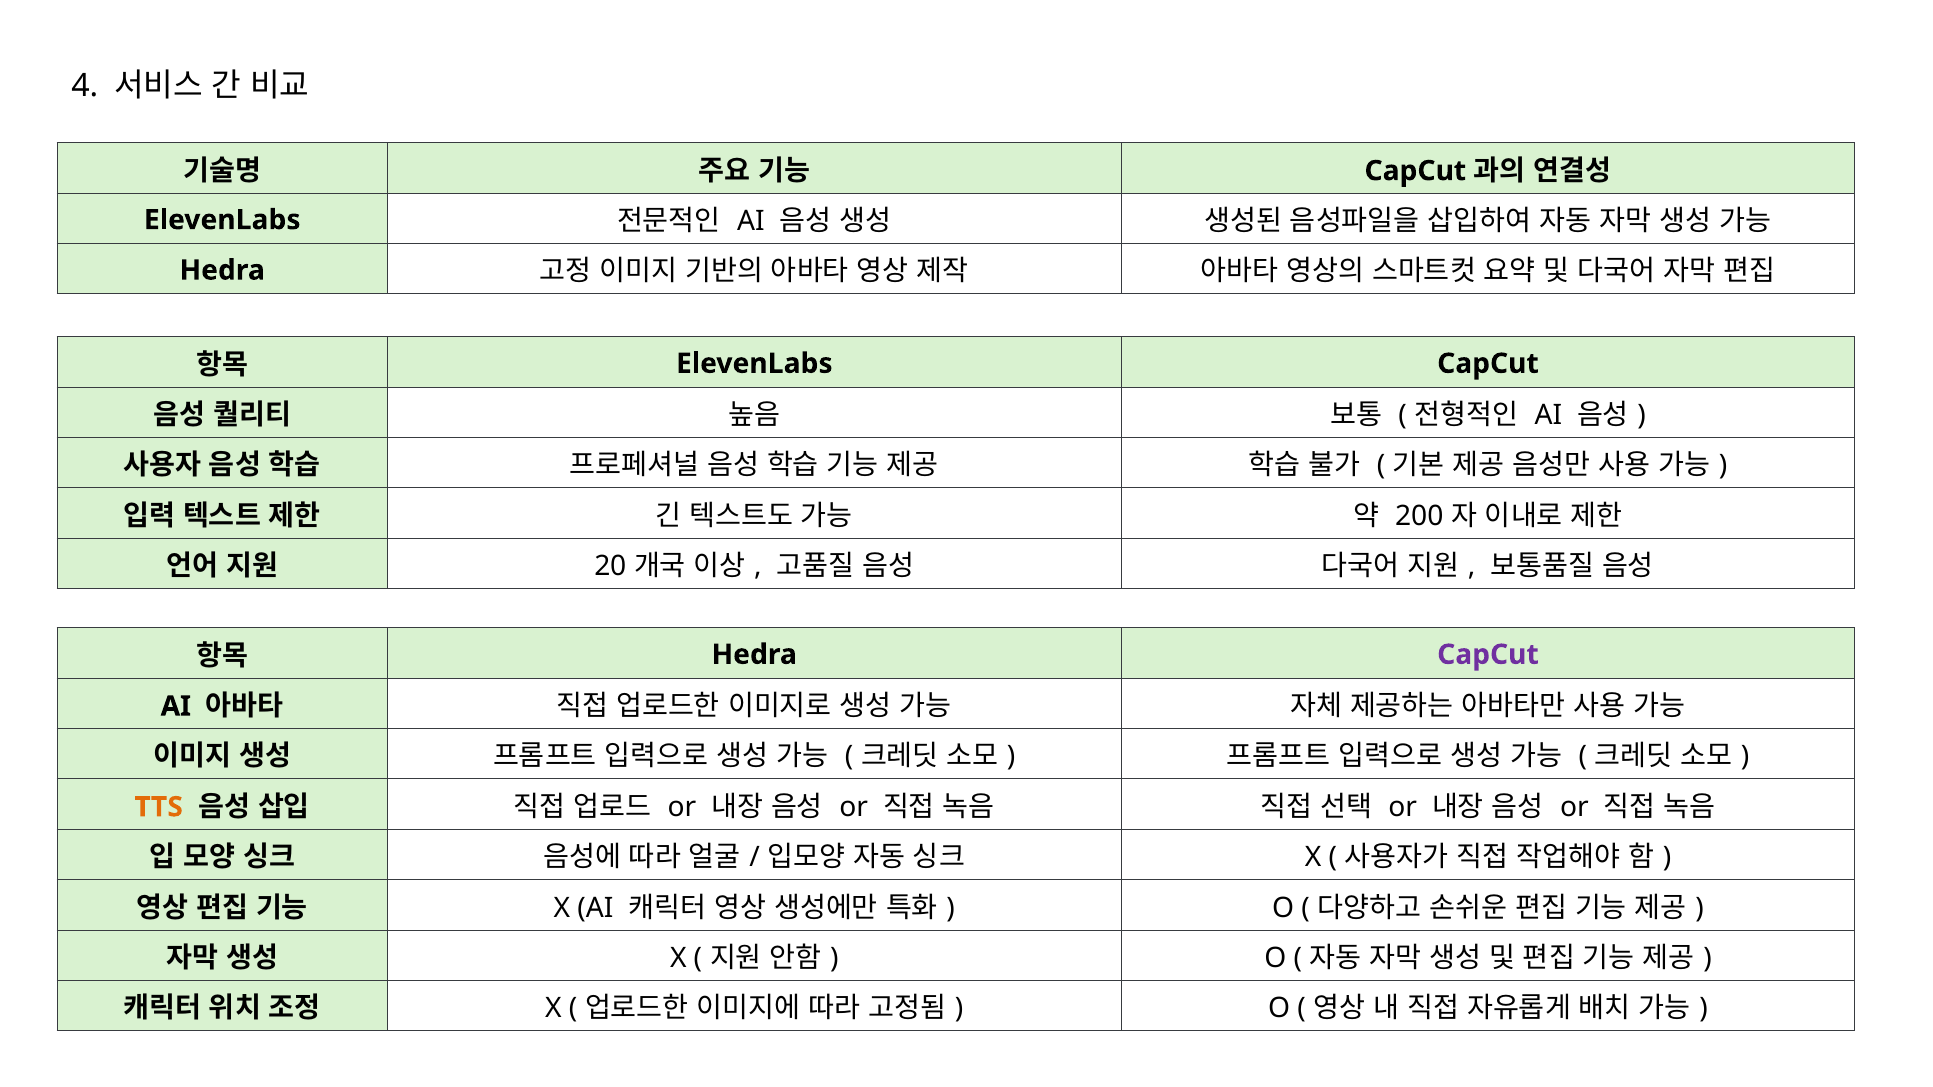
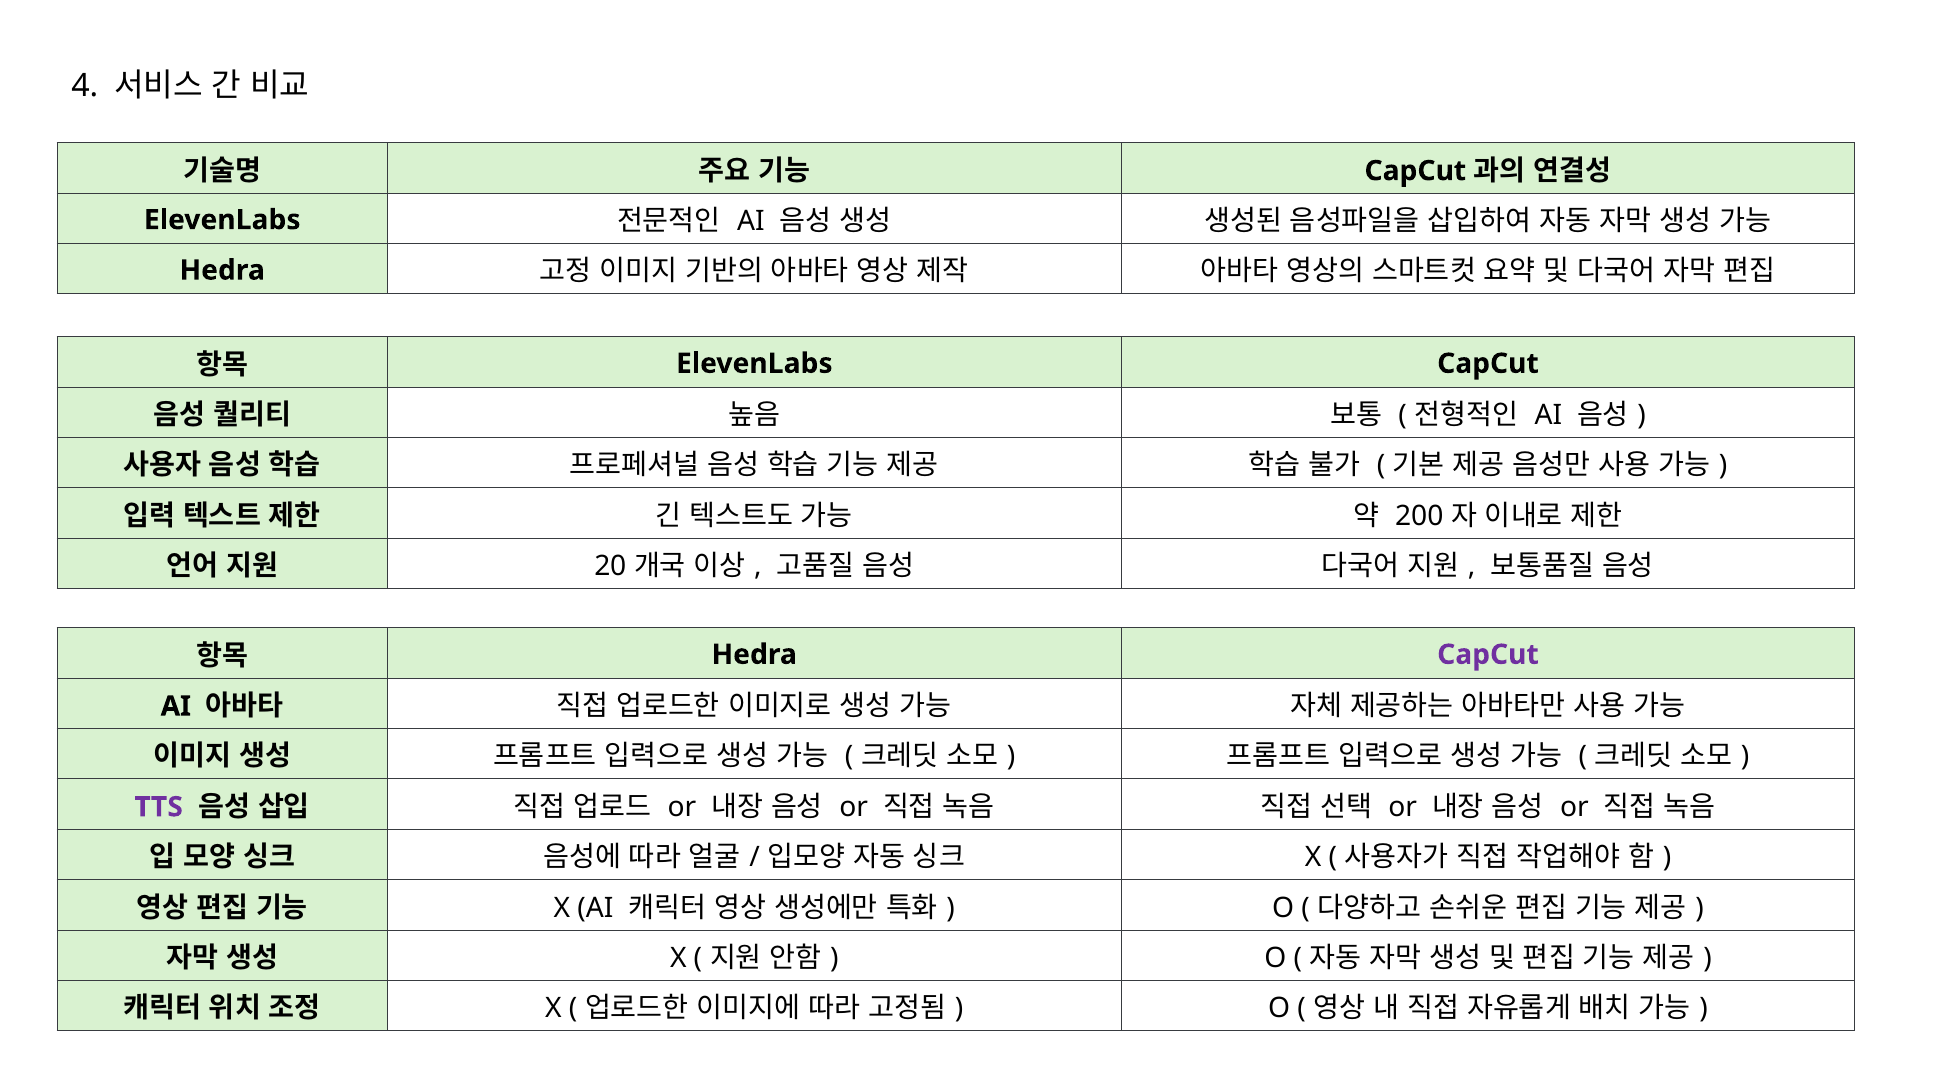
TTS colour: orange -> purple
